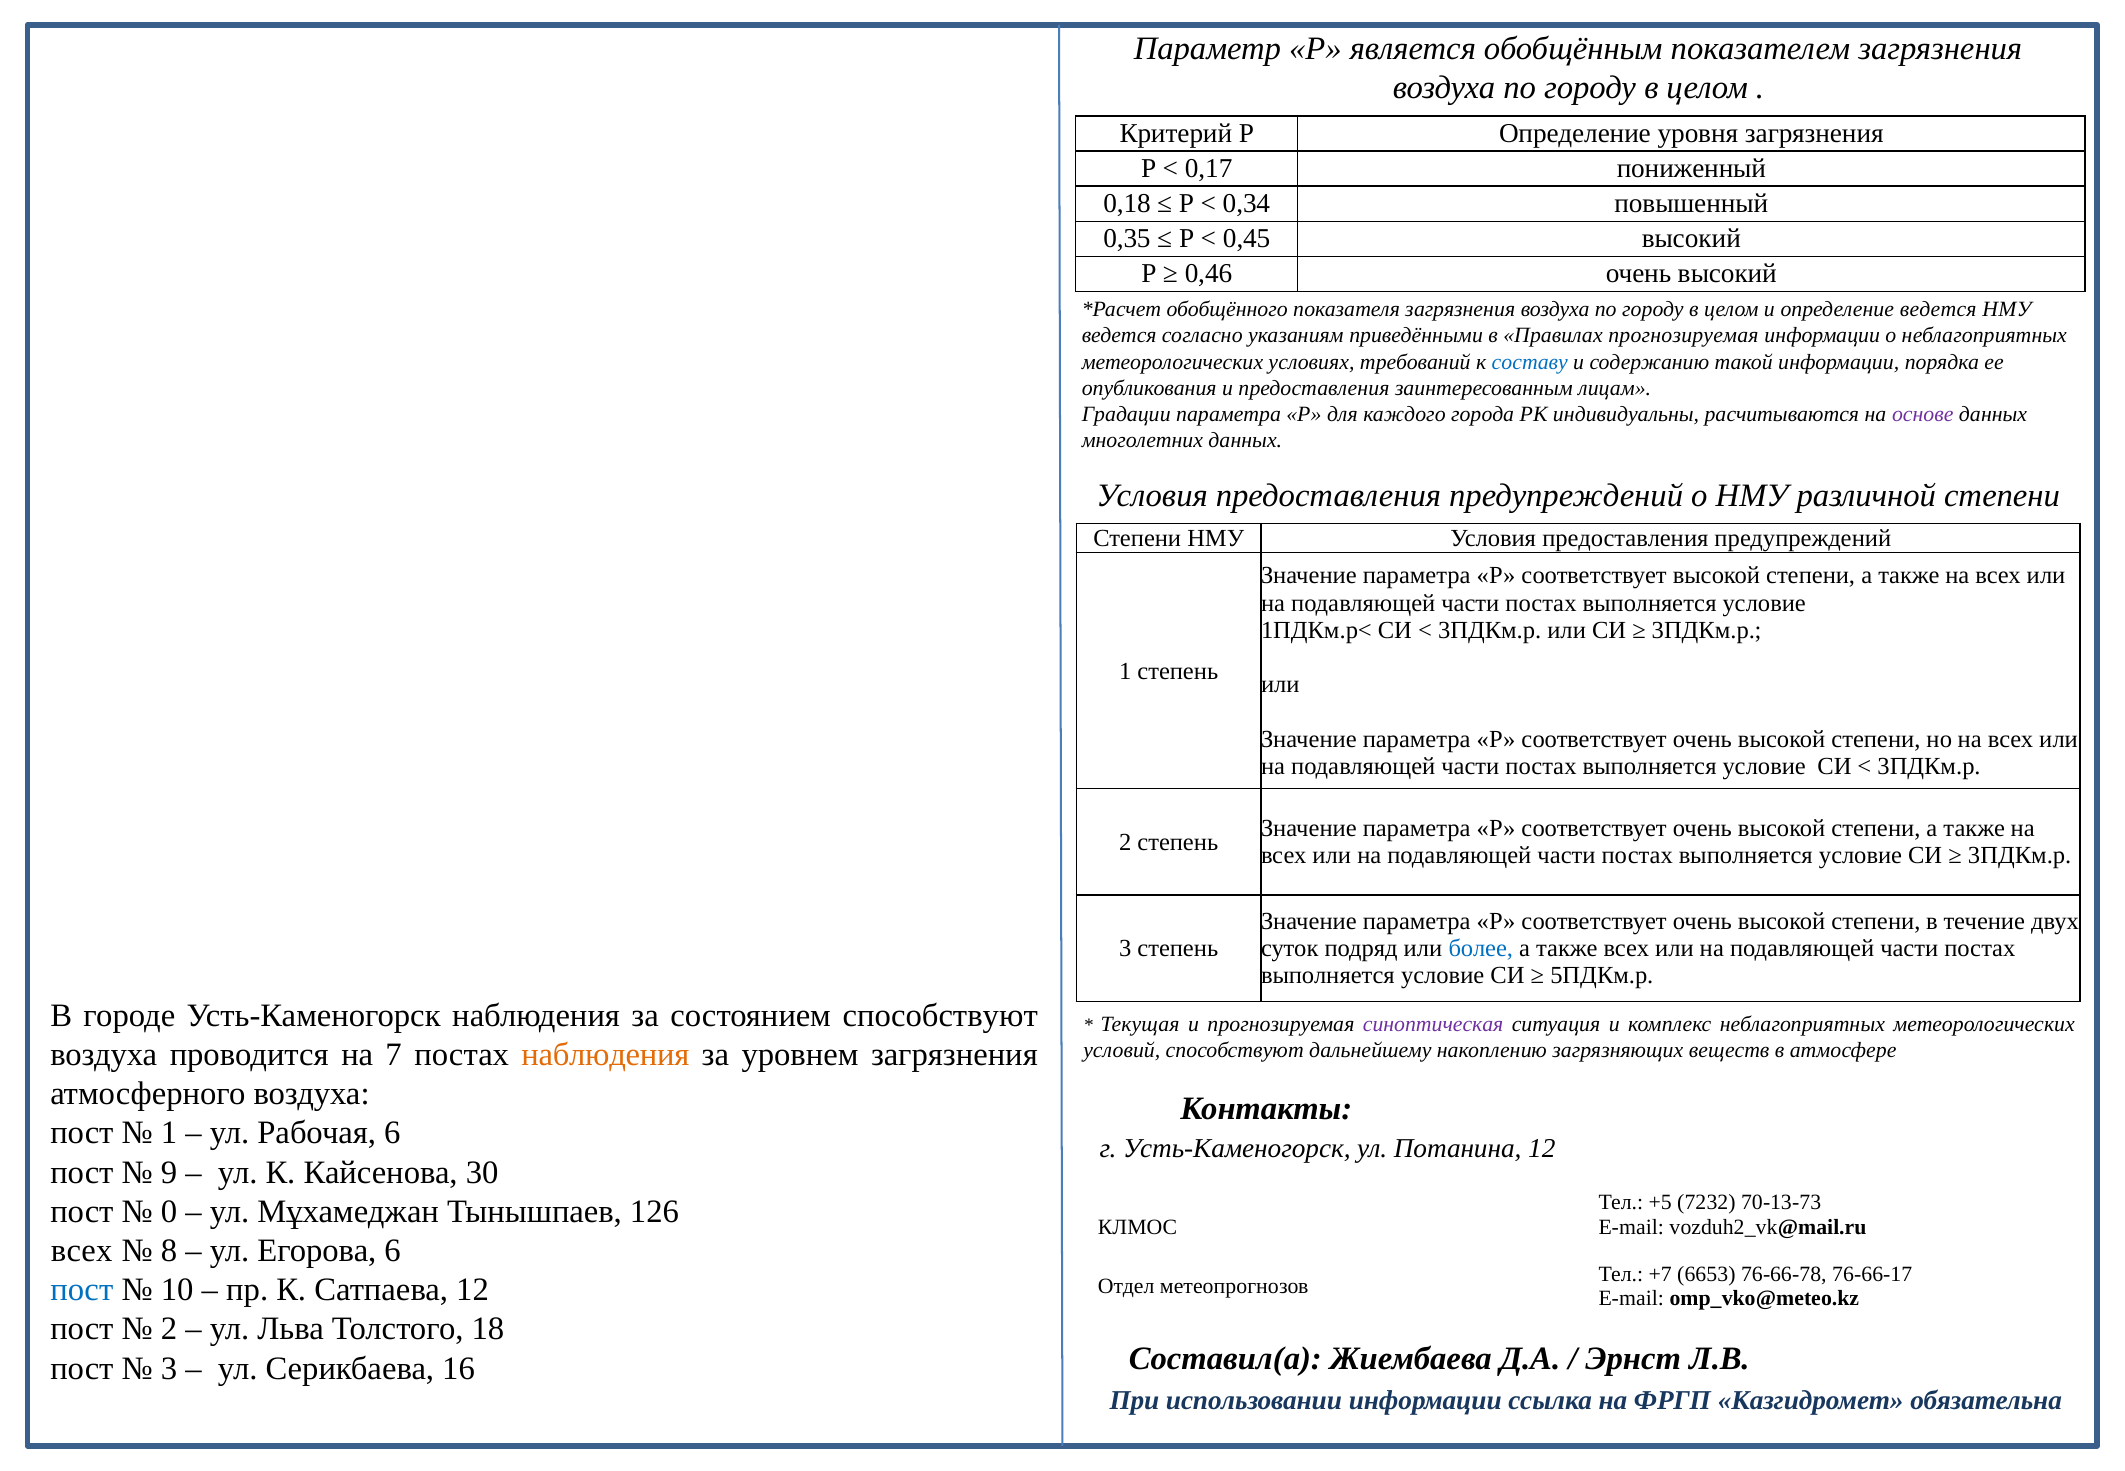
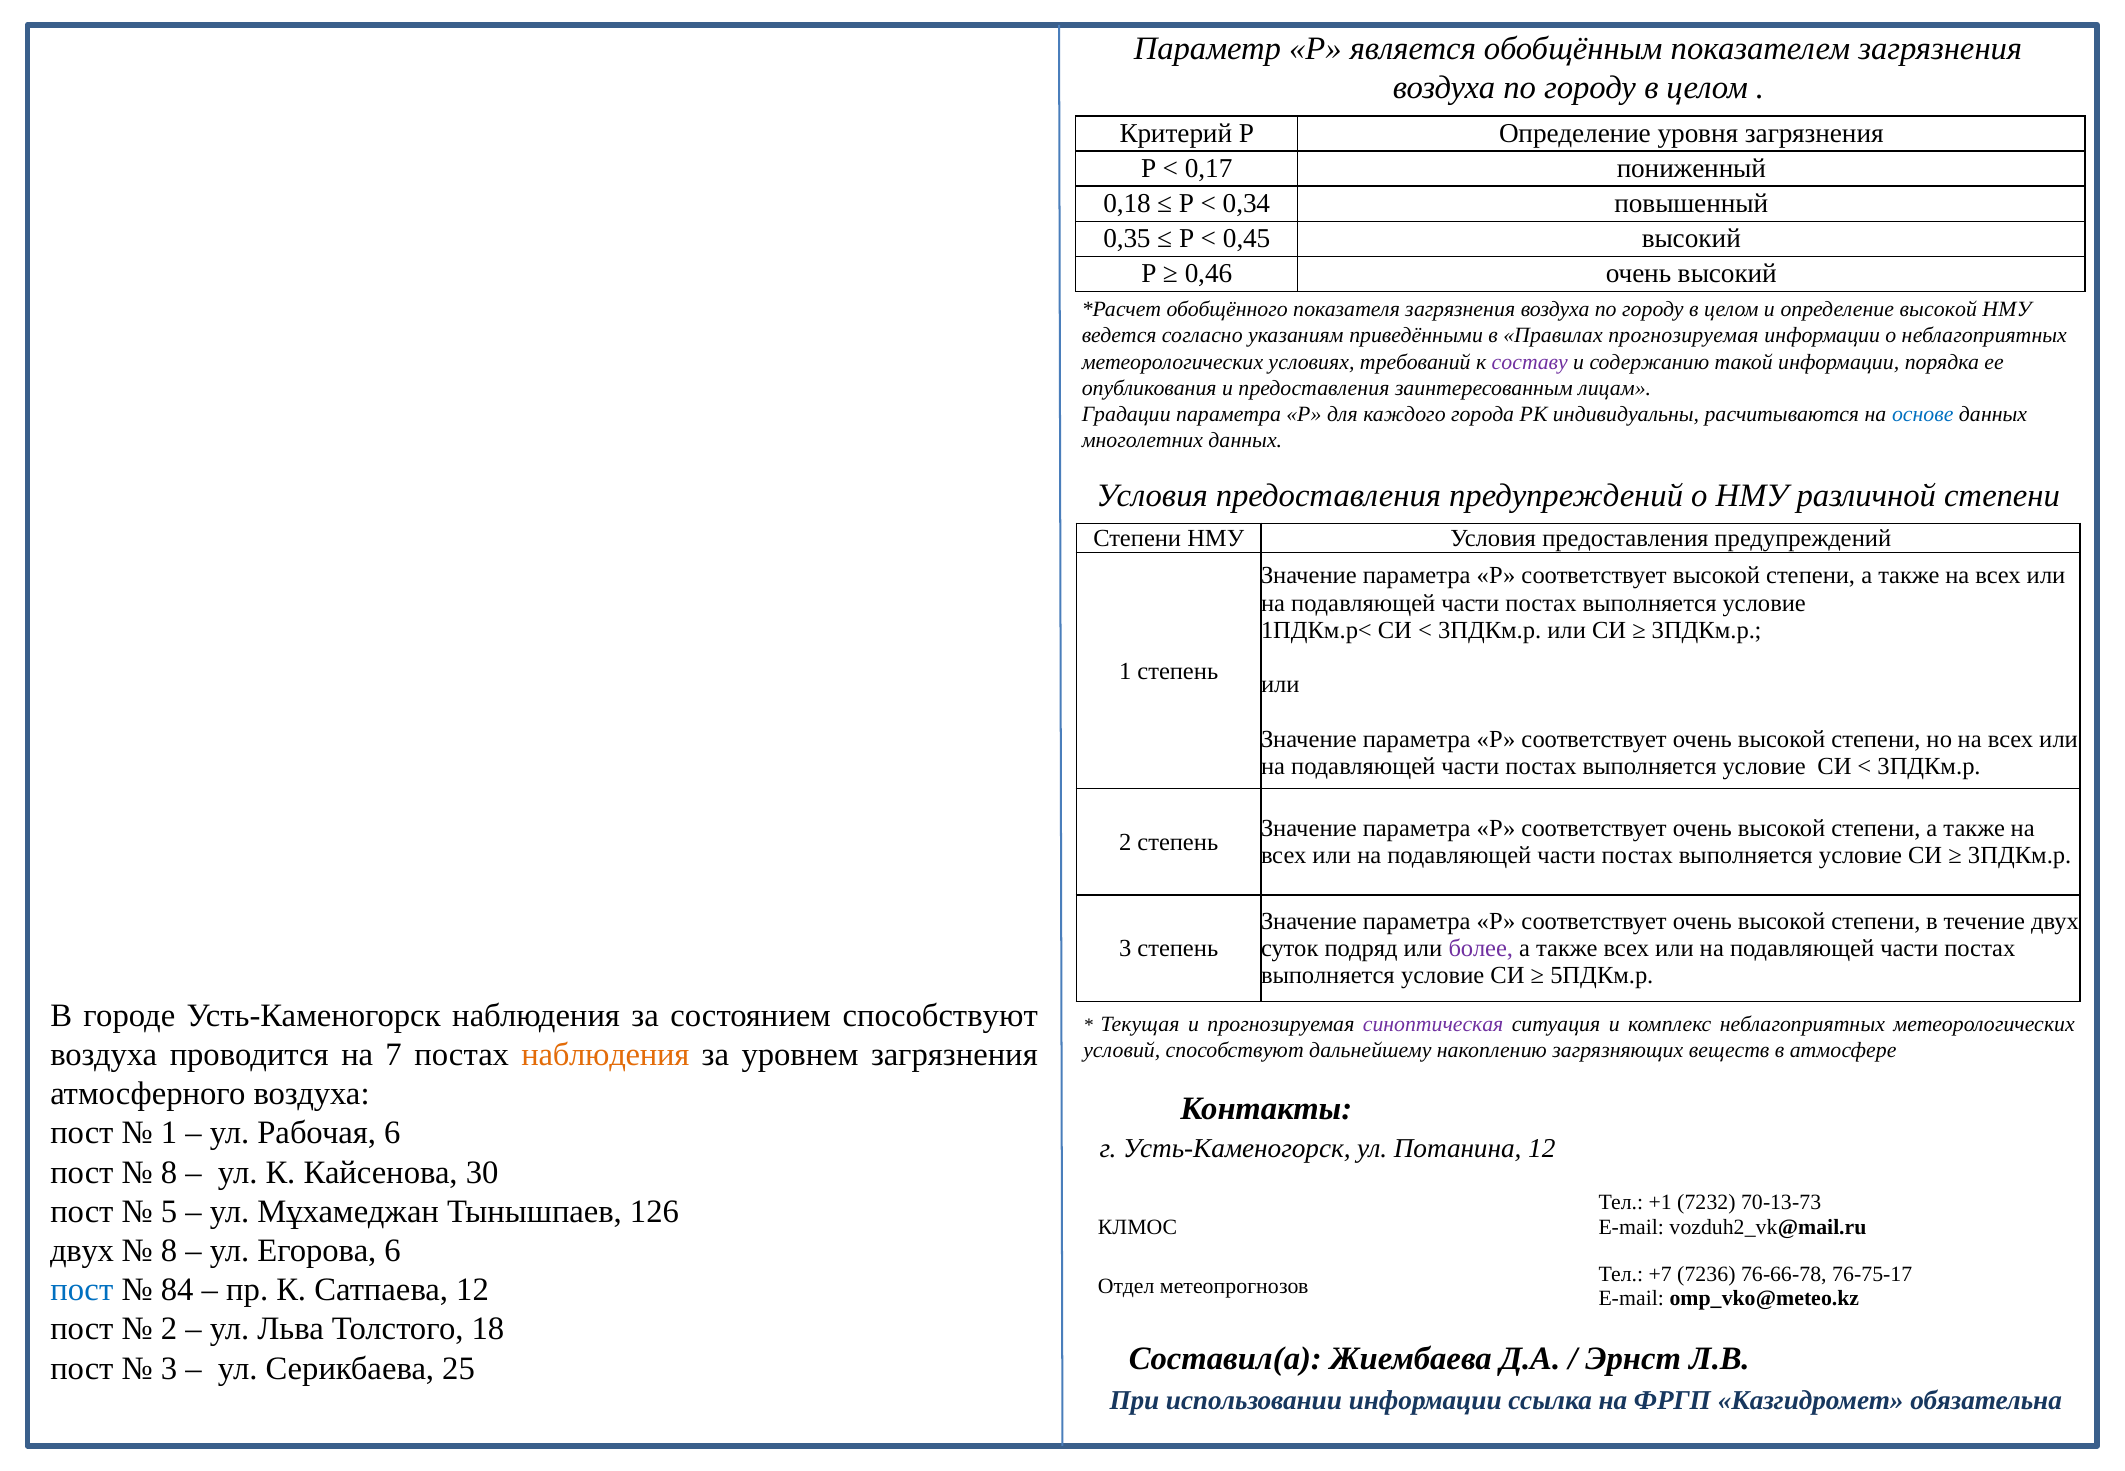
определение ведется: ведется -> высокой
составу colour: blue -> purple
основе colour: purple -> blue
более colour: blue -> purple
9 at (169, 1172): 9 -> 8
+5: +5 -> +1
0: 0 -> 5
всех at (82, 1251): всех -> двух
6653: 6653 -> 7236
76-66-17: 76-66-17 -> 76-75-17
10: 10 -> 84
16: 16 -> 25
